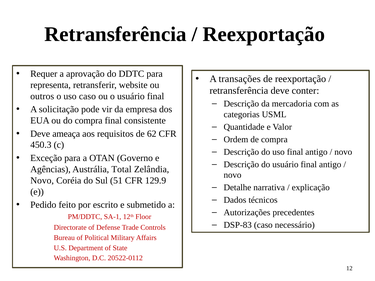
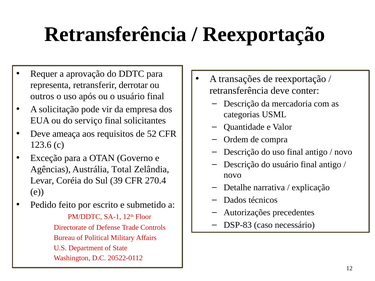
website: website -> derrotar
uso caso: caso -> após
do compra: compra -> serviço
consistente: consistente -> solicitantes
62: 62 -> 52
450.3: 450.3 -> 123.6
Novo at (42, 181): Novo -> Levar
51: 51 -> 39
129.9: 129.9 -> 270.4
